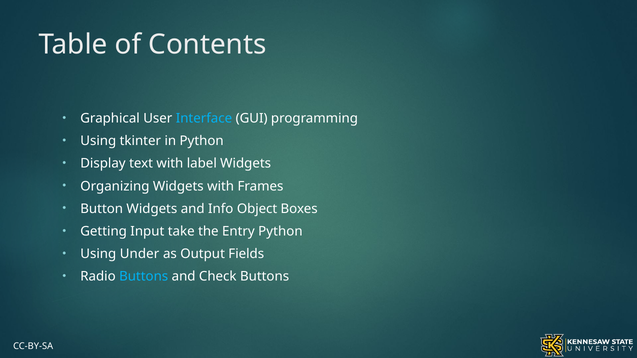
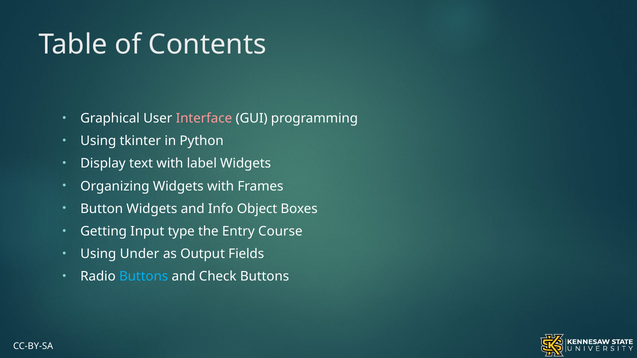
Interface colour: light blue -> pink
take: take -> type
Entry Python: Python -> Course
